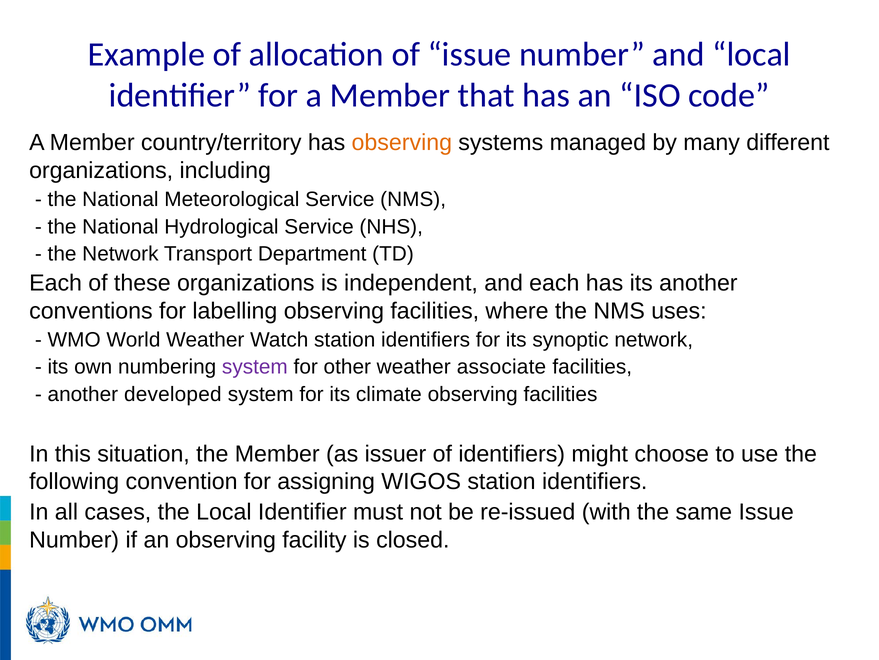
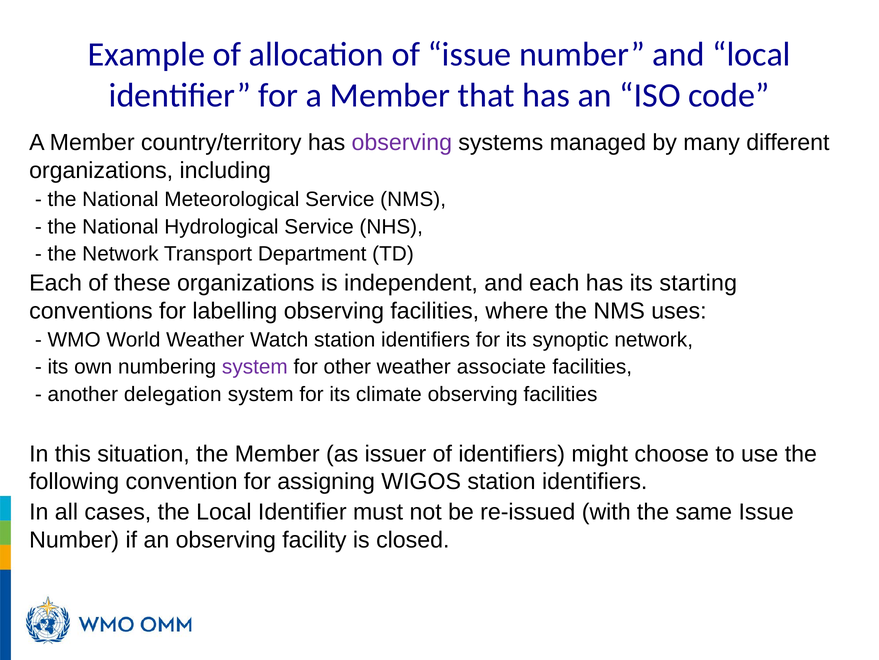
observing at (402, 143) colour: orange -> purple
its another: another -> starting
developed: developed -> delegation
